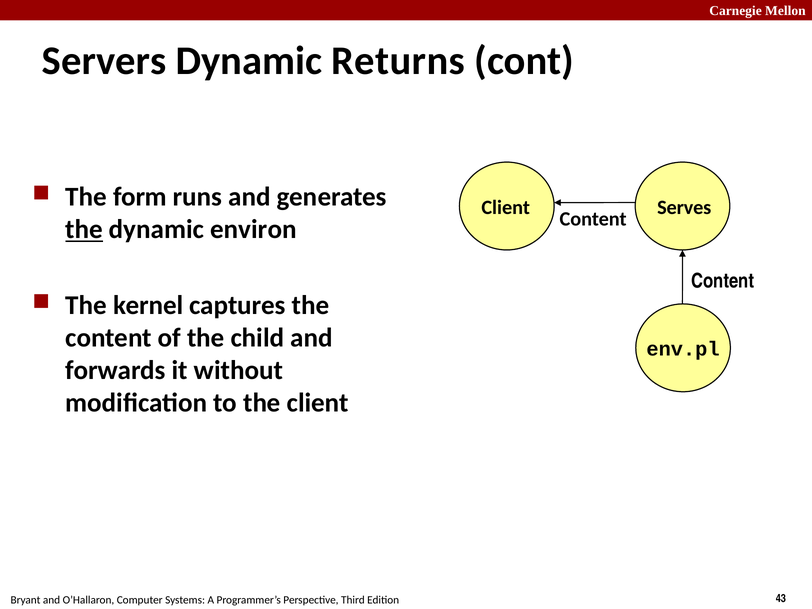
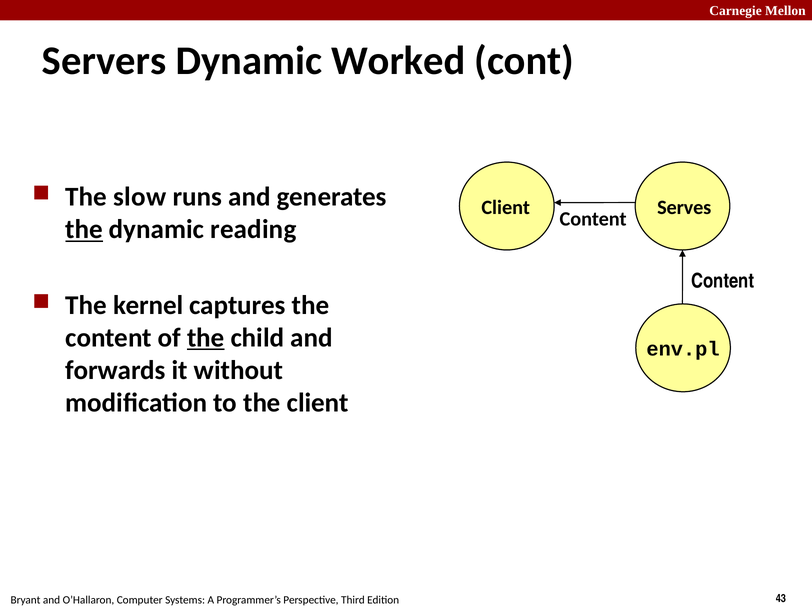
Returns: Returns -> Worked
form: form -> slow
environ: environ -> reading
the at (206, 338) underline: none -> present
